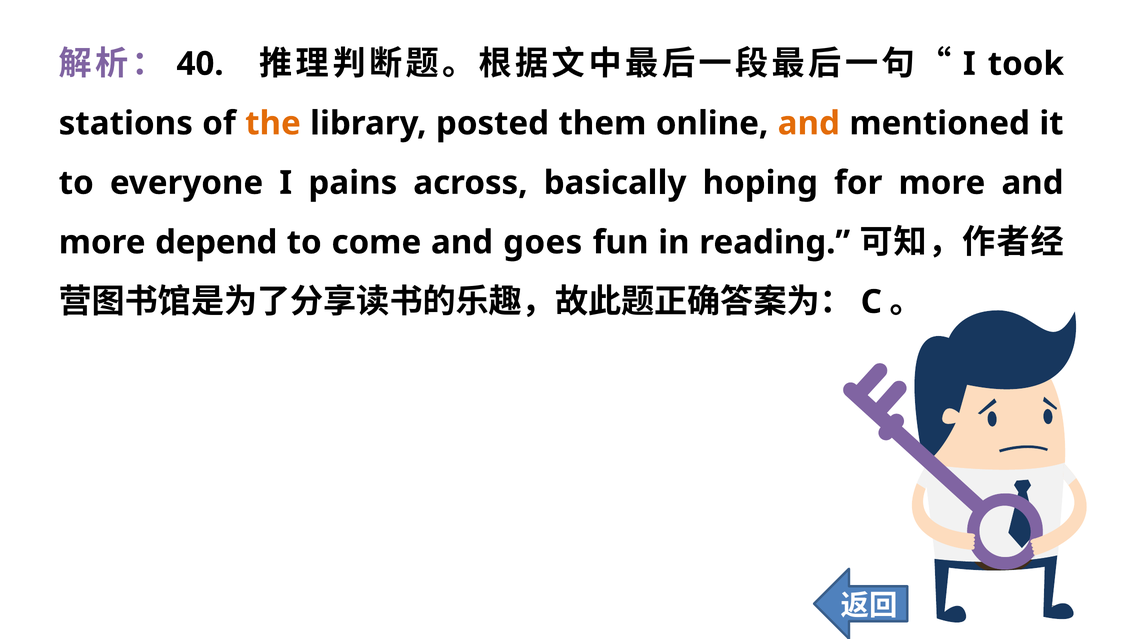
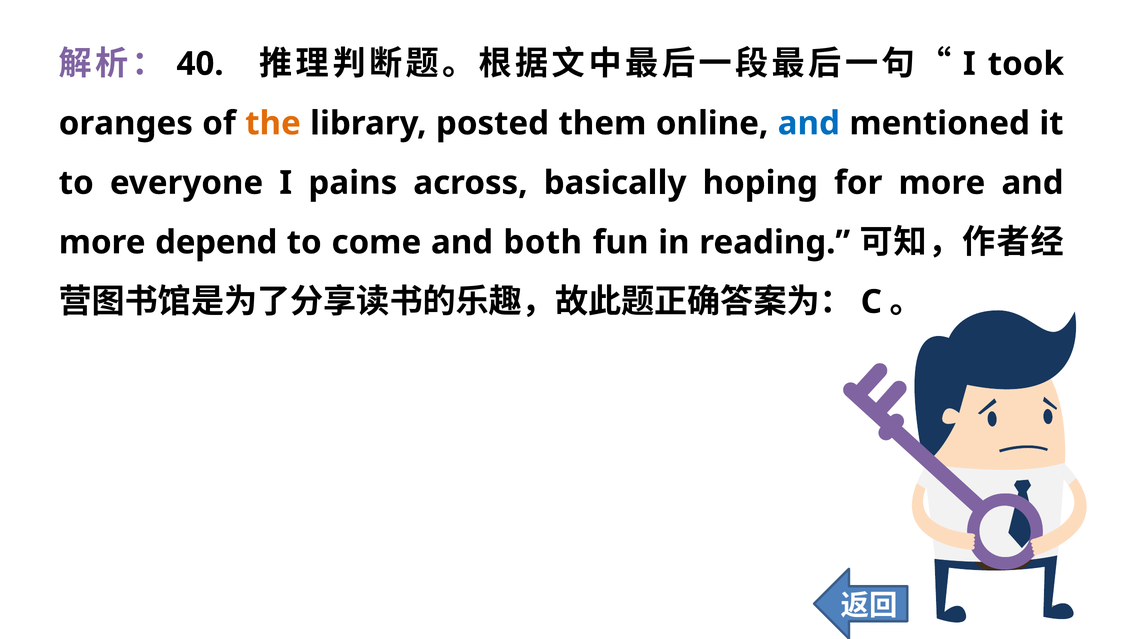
stations: stations -> oranges
and at (809, 123) colour: orange -> blue
goes: goes -> both
